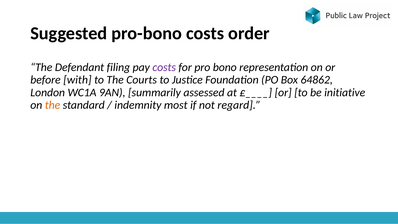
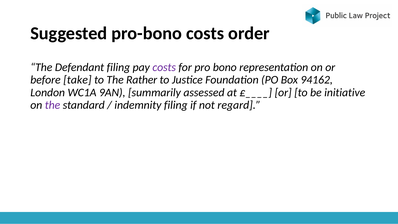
with: with -> take
Courts: Courts -> Rather
64862: 64862 -> 94162
the at (53, 105) colour: orange -> purple
indemnity most: most -> filing
